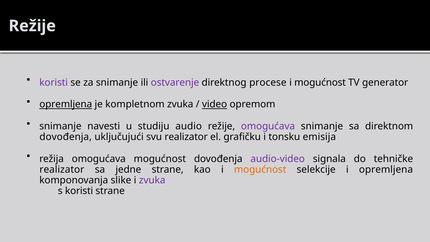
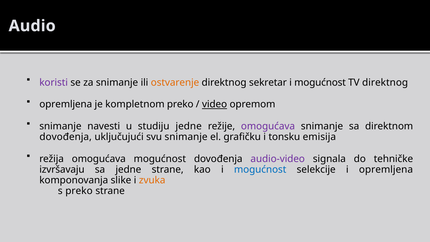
Režije at (32, 26): Režije -> Audio
ostvarenje colour: purple -> orange
procese: procese -> sekretar
TV generator: generator -> direktnog
opremljena at (66, 104) underline: present -> none
kompletnom zvuka: zvuka -> preko
studiju audio: audio -> jedne
svu realizator: realizator -> snimanje
realizator at (62, 169): realizator -> izvršavaju
mogućnost at (260, 169) colour: orange -> blue
zvuka at (152, 180) colour: purple -> orange
s koristi: koristi -> preko
